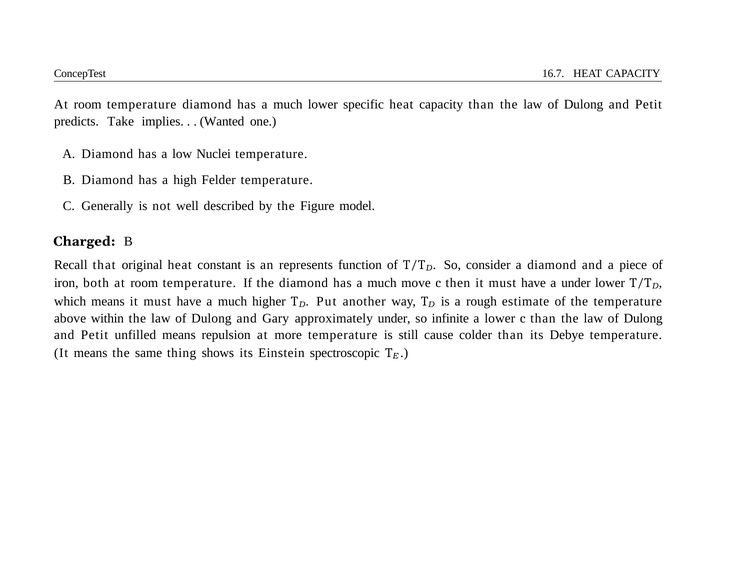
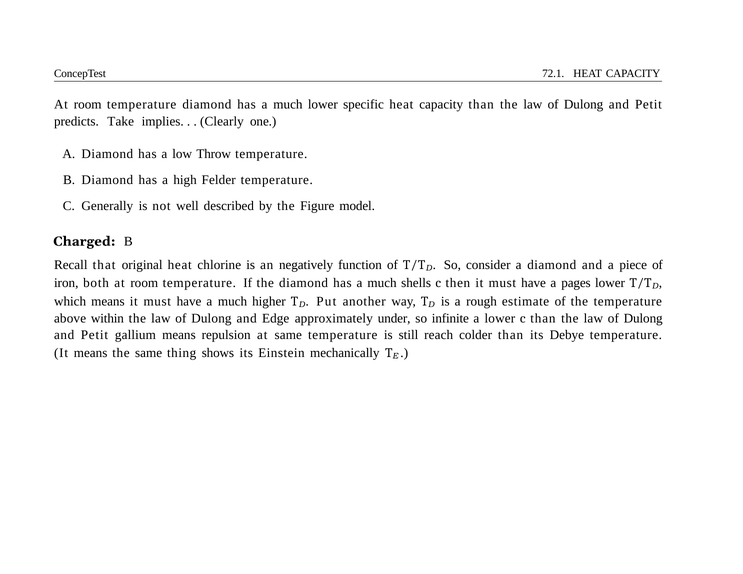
16.7: 16.7 -> 72.1
Wanted: Wanted -> Clearly
Nuclei: Nuclei -> Throw
constant: constant -> chlorine
represents: represents -> negatively
move: move -> shells
a under: under -> pages
Gary: Gary -> Edge
unfilled: unfilled -> gallium
at more: more -> same
cause: cause -> reach
spectroscopic: spectroscopic -> mechanically
